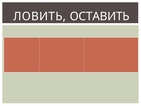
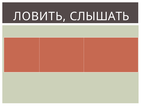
ОСТАВИТЬ: ОСТАВИТЬ -> СЛЫШАТЬ
